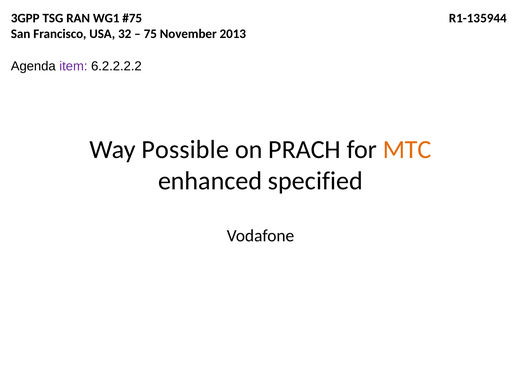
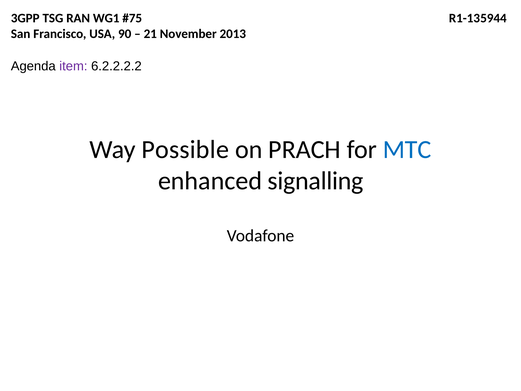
32: 32 -> 90
75: 75 -> 21
MTC colour: orange -> blue
specified: specified -> signalling
